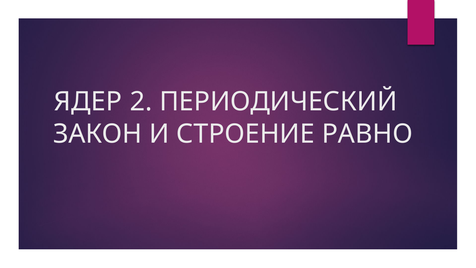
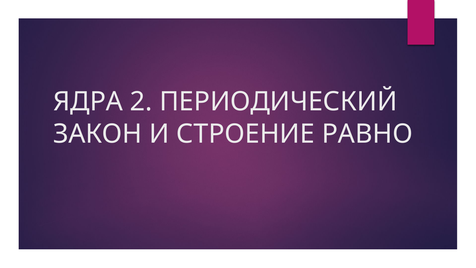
ЯДЕР: ЯДЕР -> ЯДРА
